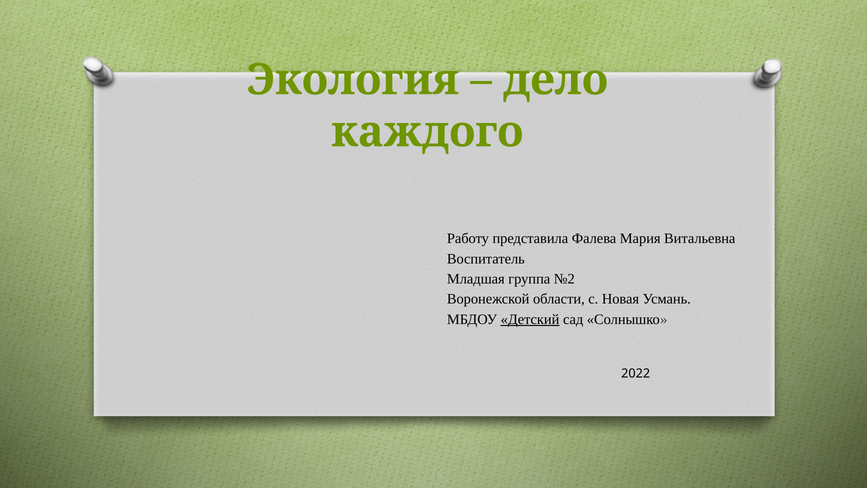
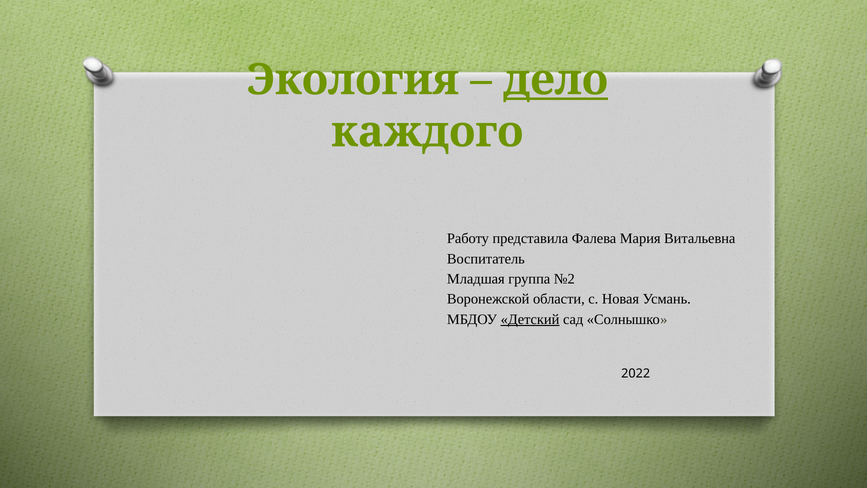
дело underline: none -> present
